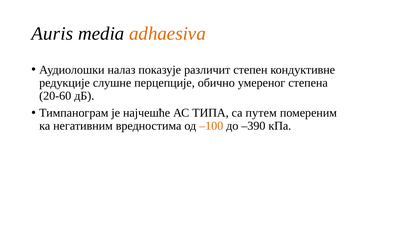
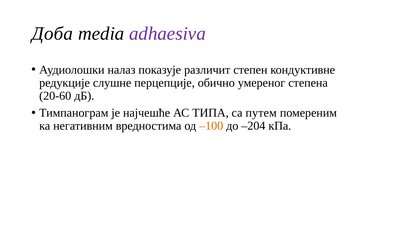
Auris: Auris -> Доба
adhaesiva colour: orange -> purple
–390: –390 -> –204
